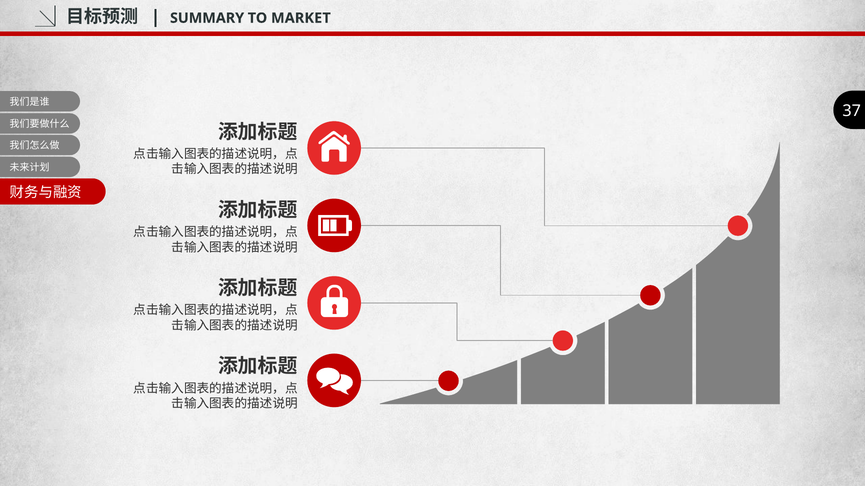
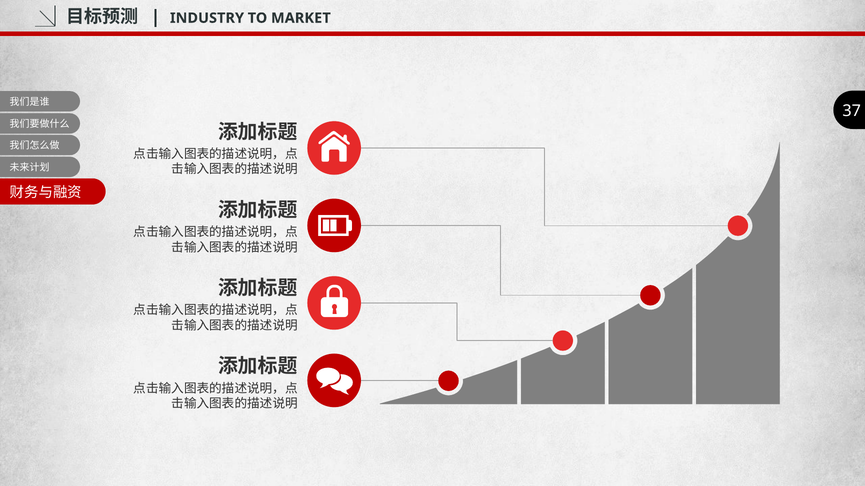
SUMMARY: SUMMARY -> INDUSTRY
